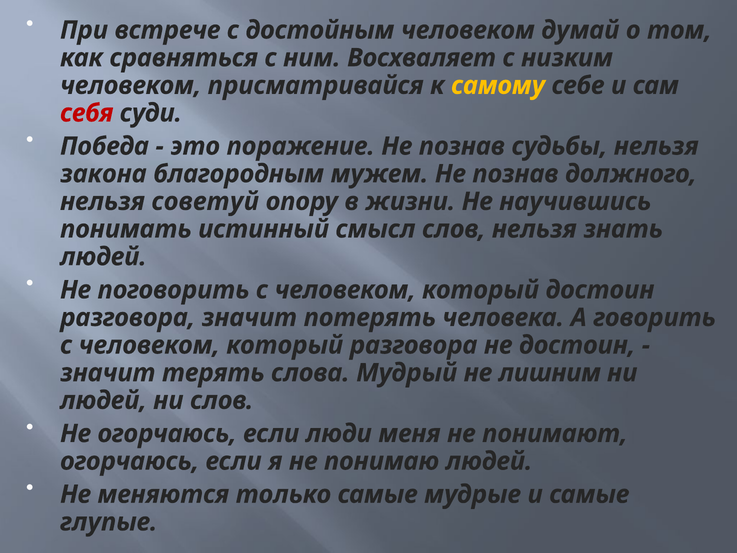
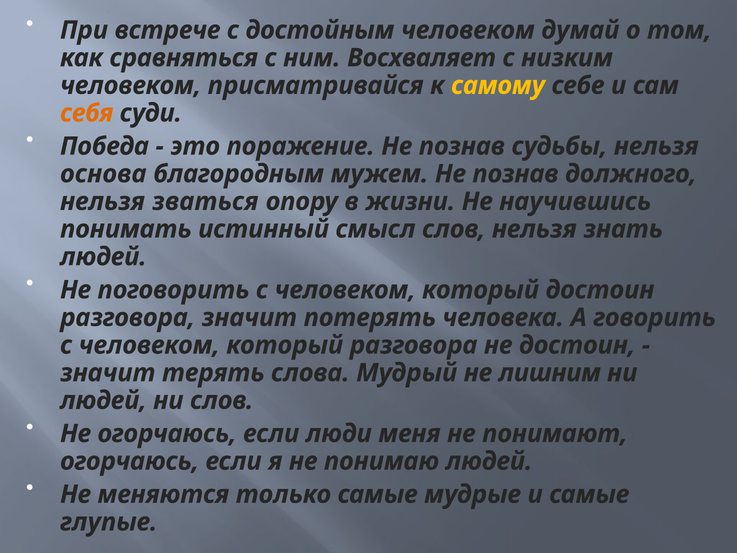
себя colour: red -> orange
закона: закона -> основа
советуй: советуй -> зваться
